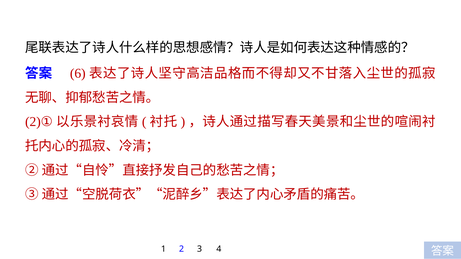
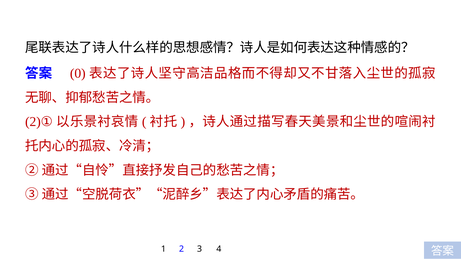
6: 6 -> 0
